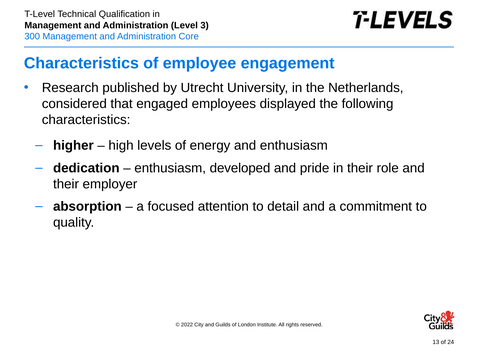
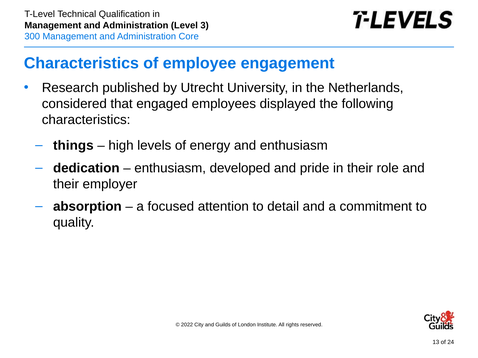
higher: higher -> things
